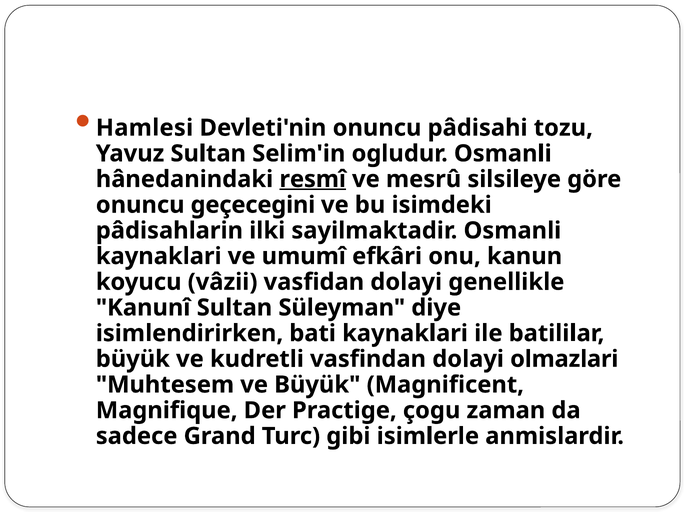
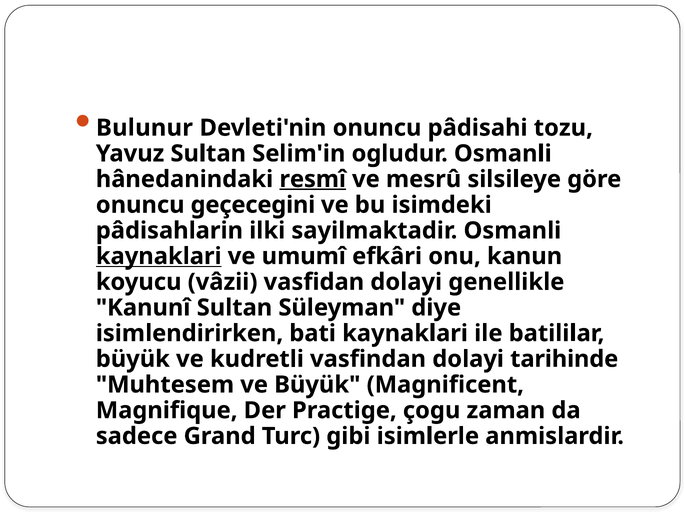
Hamlesi: Hamlesi -> Bulunur
kaynaklari at (159, 256) underline: none -> present
olmazlari: olmazlari -> tarihinde
